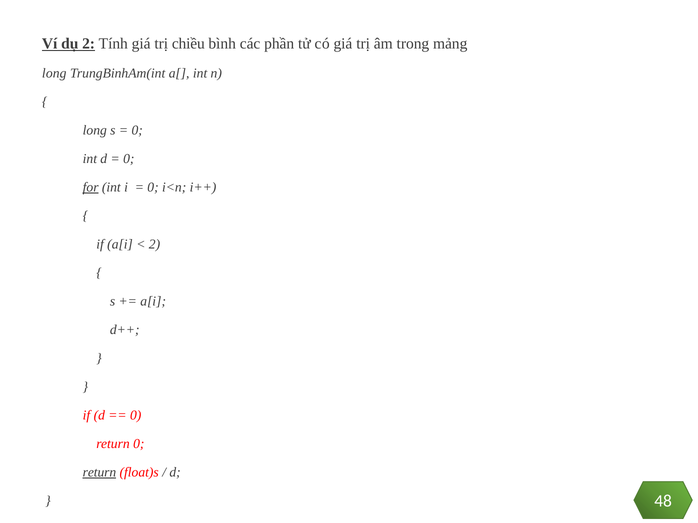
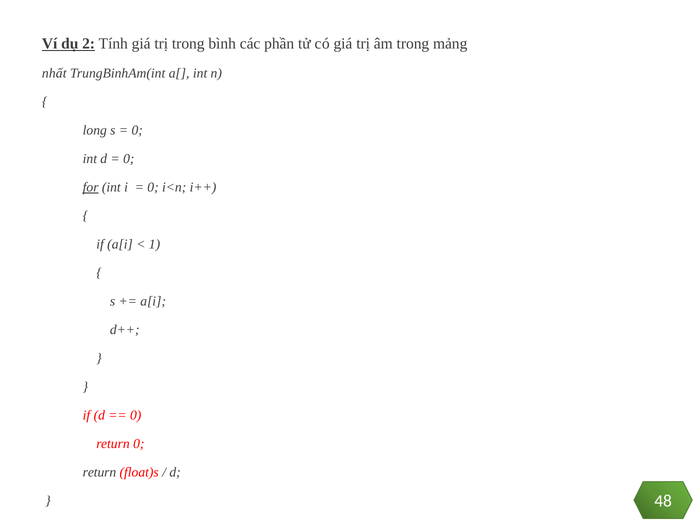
trị chiều: chiều -> trong
long at (54, 73): long -> nhất
2 at (154, 244): 2 -> 1
return at (99, 473) underline: present -> none
